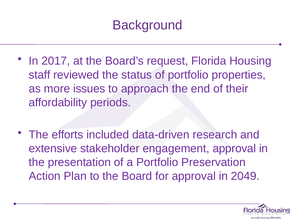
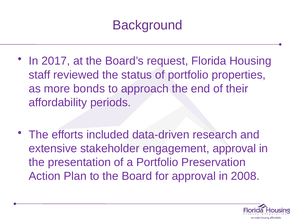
issues: issues -> bonds
2049: 2049 -> 2008
